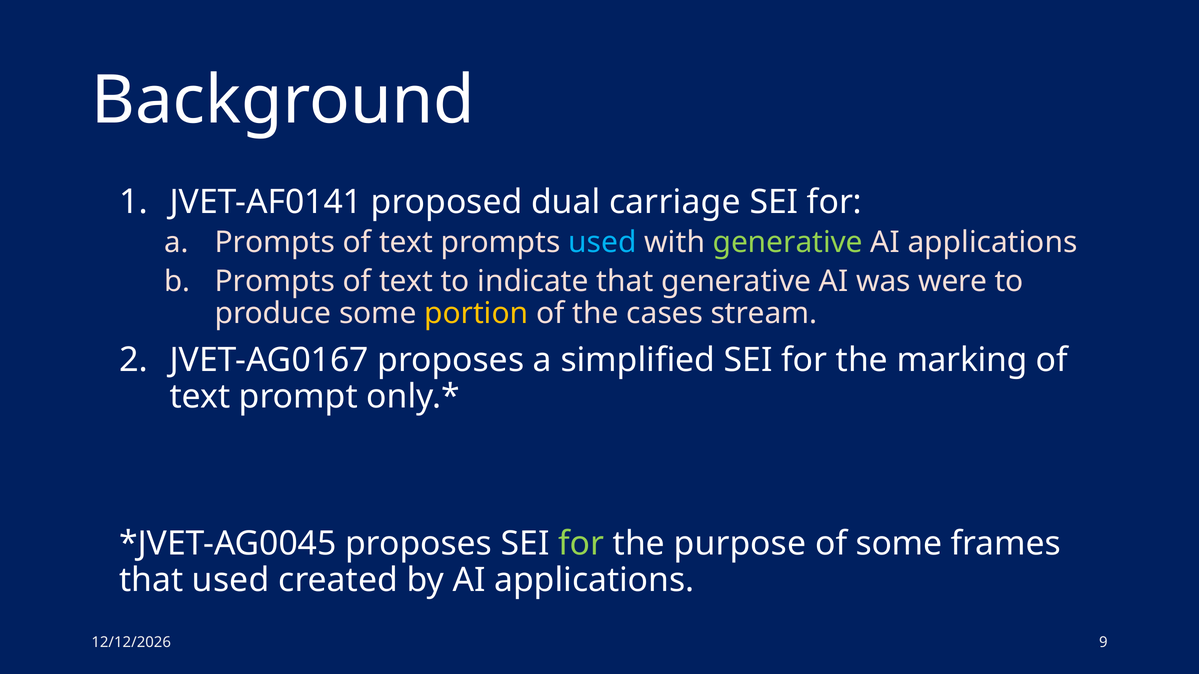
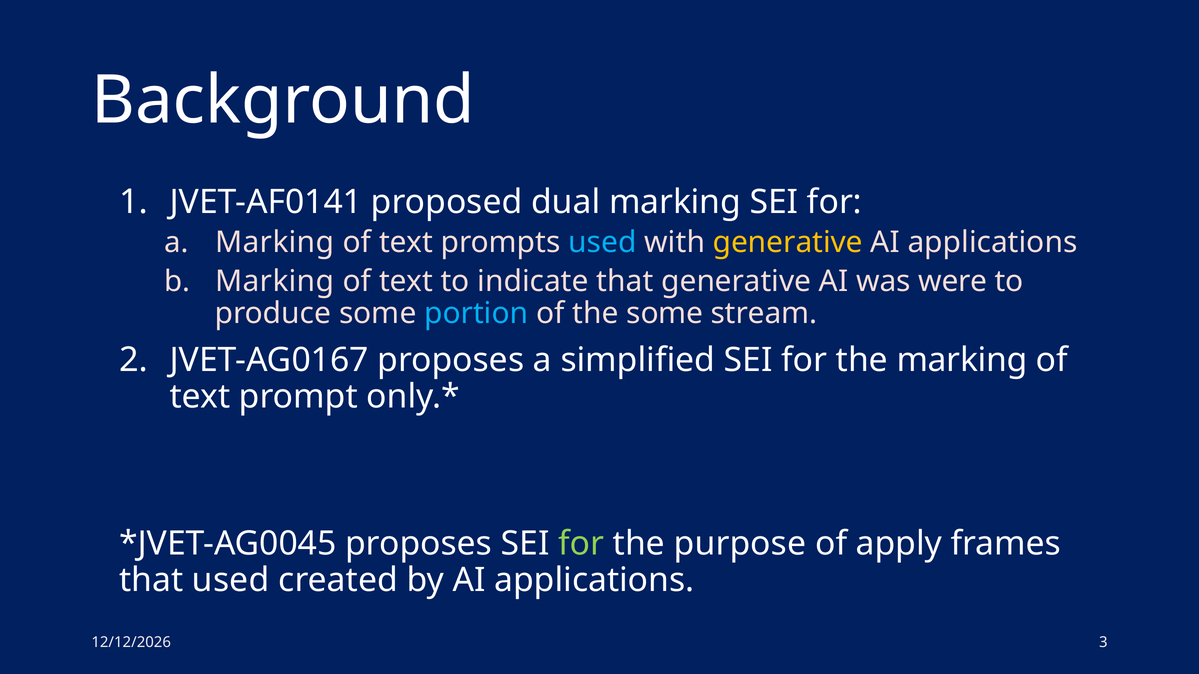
dual carriage: carriage -> marking
a Prompts: Prompts -> Marking
generative at (788, 243) colour: light green -> yellow
Prompts at (275, 281): Prompts -> Marking
portion colour: yellow -> light blue
the cases: cases -> some
of some: some -> apply
9: 9 -> 3
